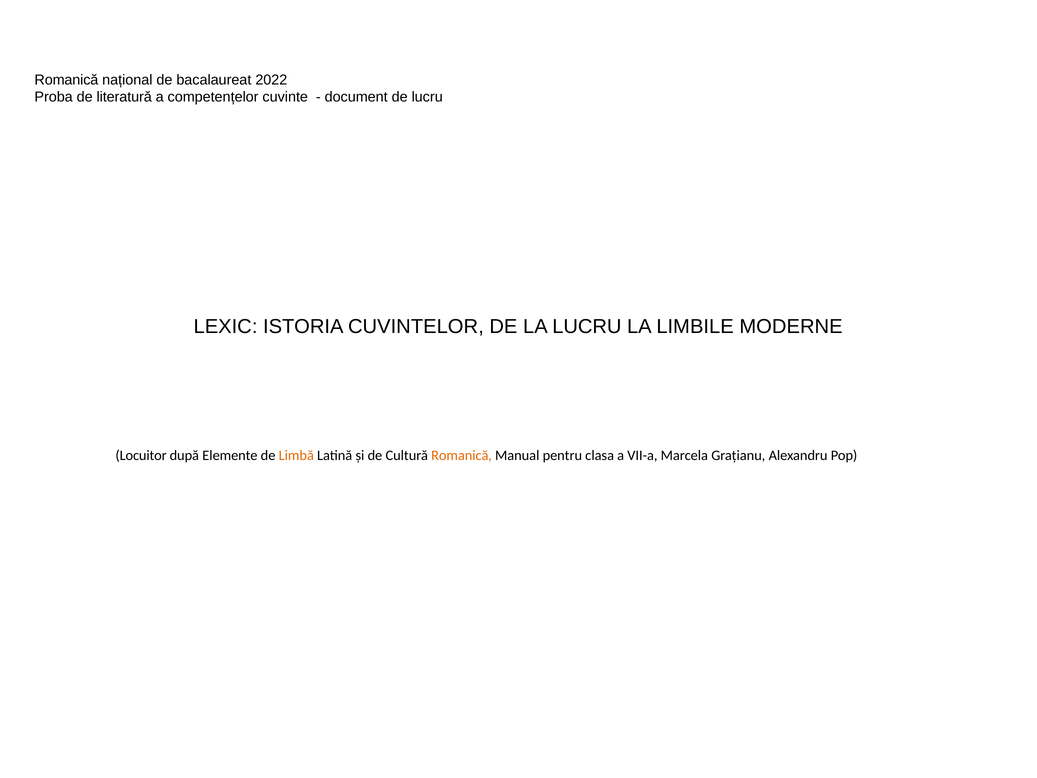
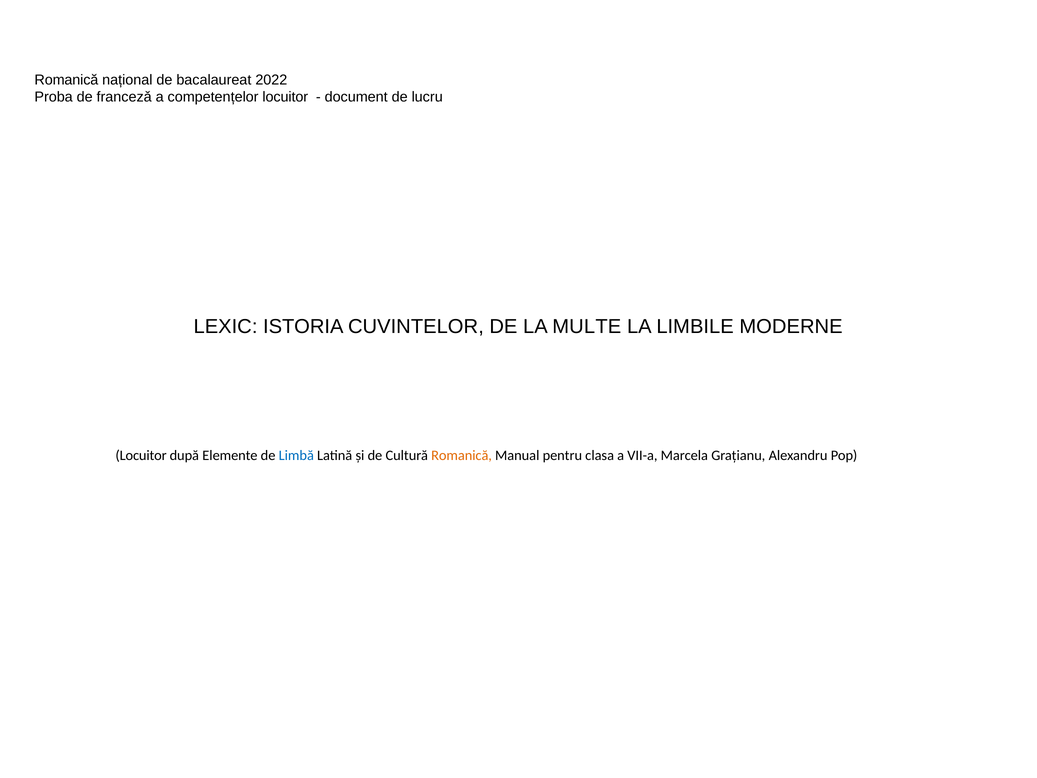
literaturǎ: literaturǎ -> francezǎ
competențelor cuvinte: cuvinte -> locuitor
LA LUCRU: LUCRU -> MULTE
Limbă colour: orange -> blue
